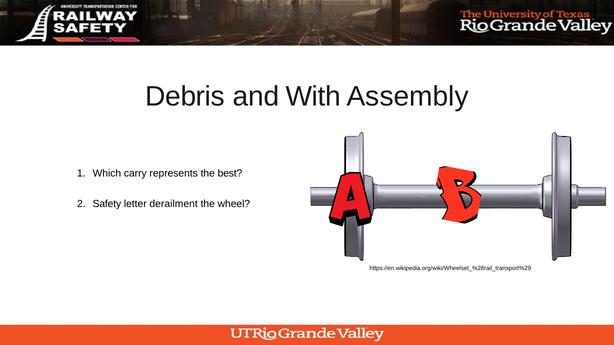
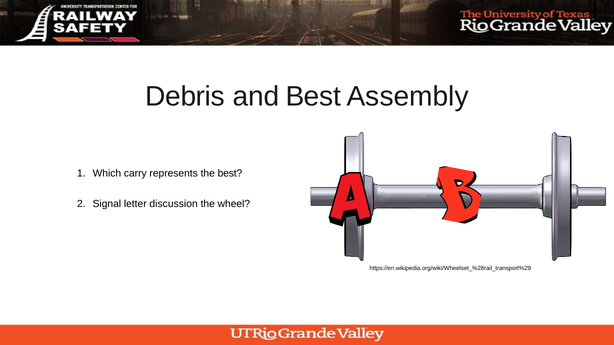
and With: With -> Best
Safety: Safety -> Signal
derailment: derailment -> discussion
